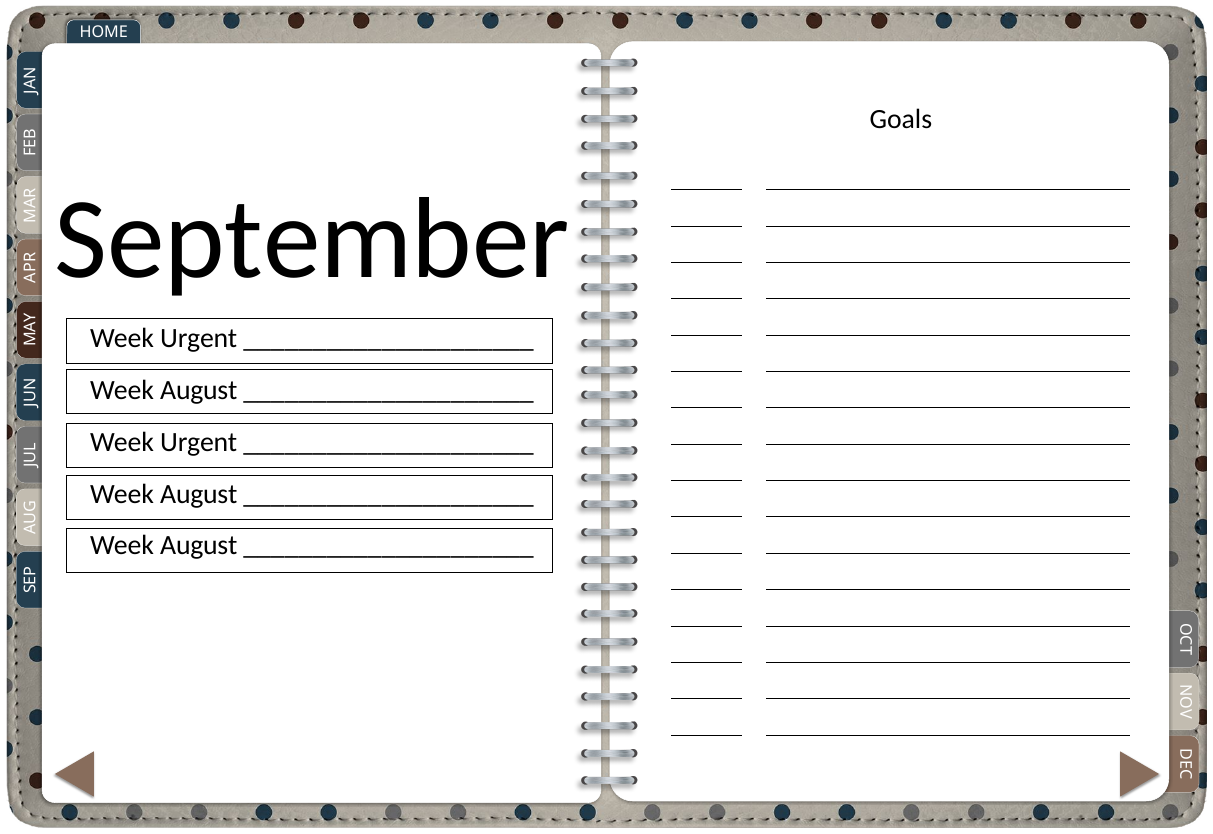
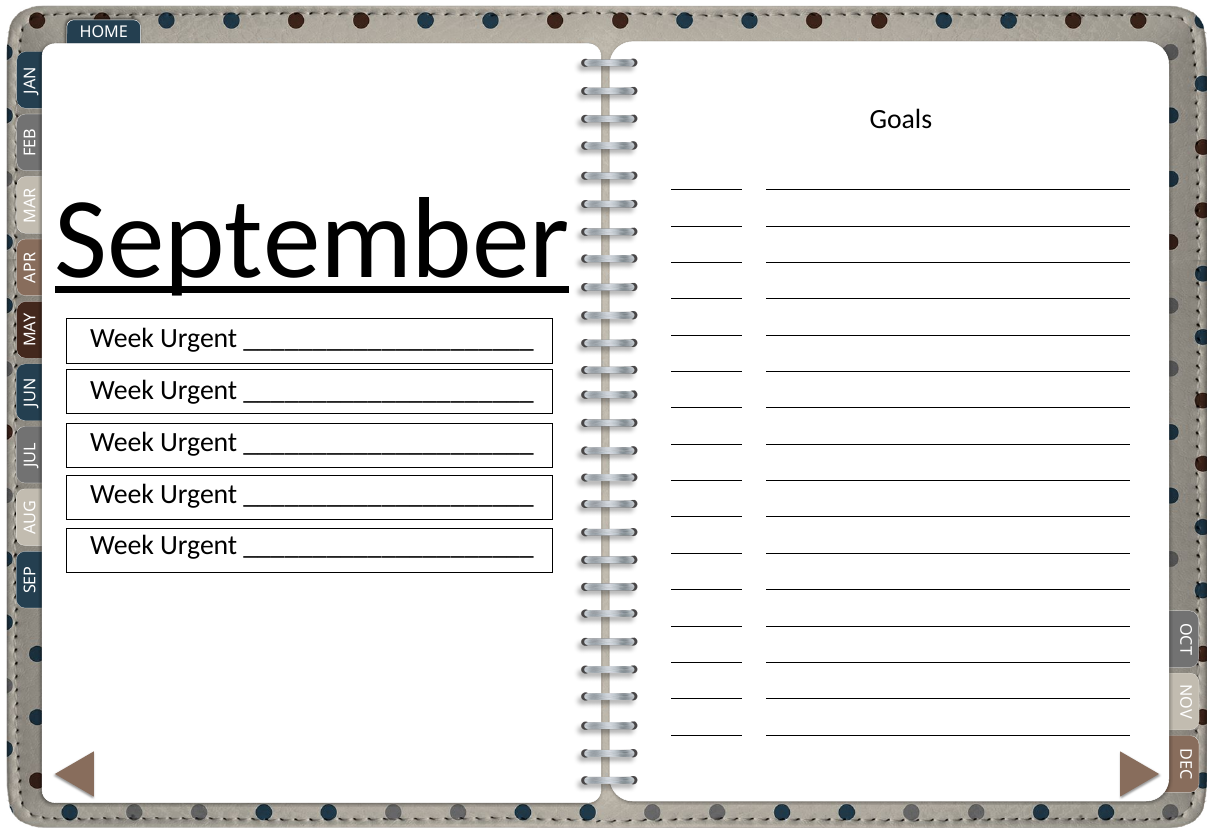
September underline: none -> present
August at (199, 390): August -> Urgent
August at (199, 494): August -> Urgent
August at (199, 545): August -> Urgent
